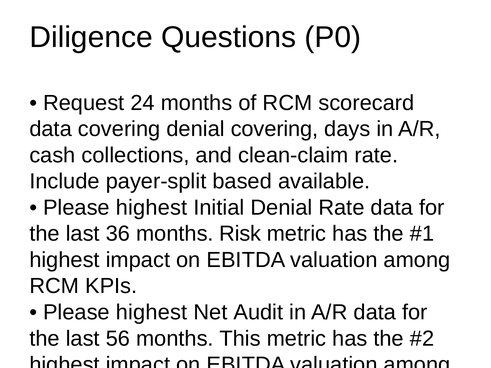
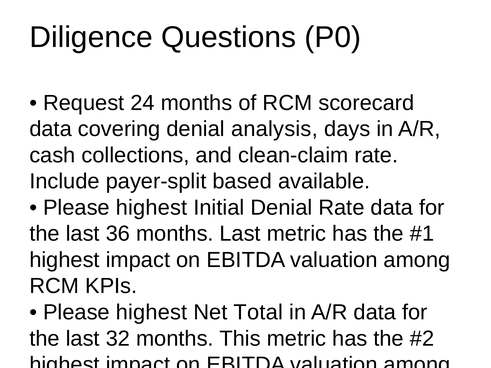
denial covering: covering -> analysis
months Risk: Risk -> Last
Audit: Audit -> Total
56: 56 -> 32
